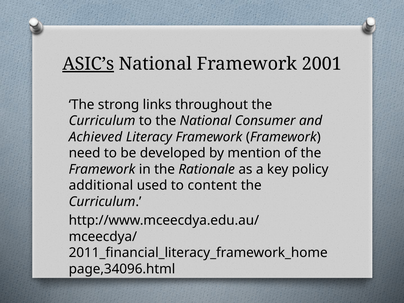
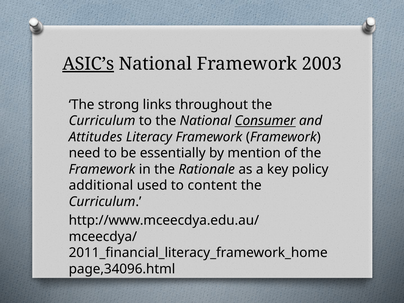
2001: 2001 -> 2003
Consumer underline: none -> present
Achieved: Achieved -> Attitudes
developed: developed -> essentially
